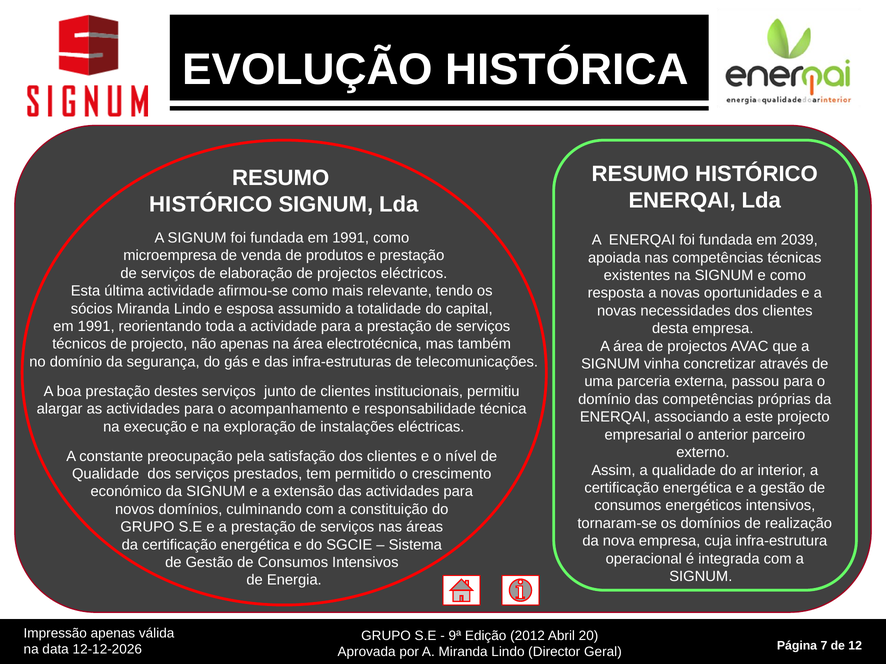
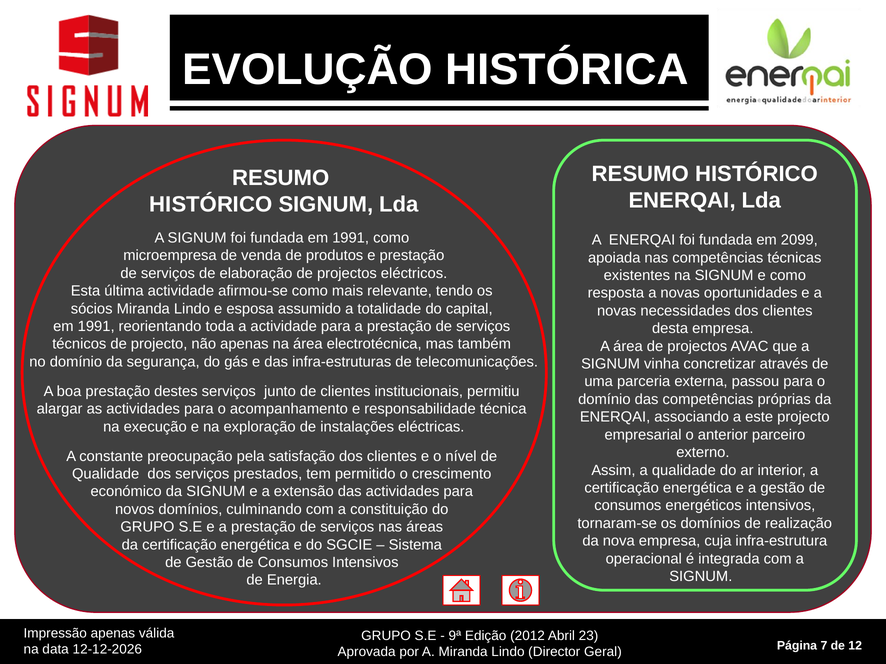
2039: 2039 -> 2099
20: 20 -> 23
